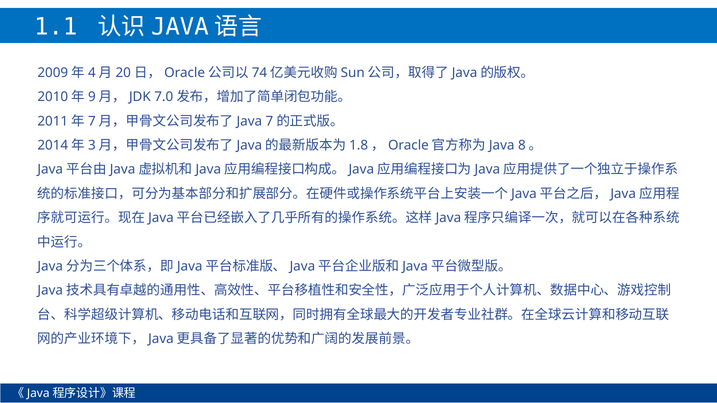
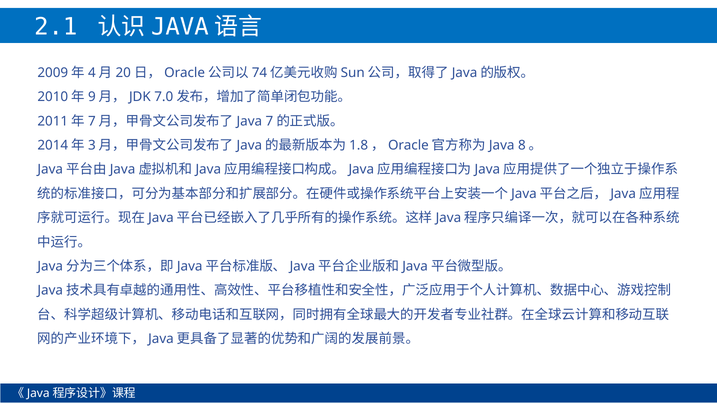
1.1: 1.1 -> 2.1
